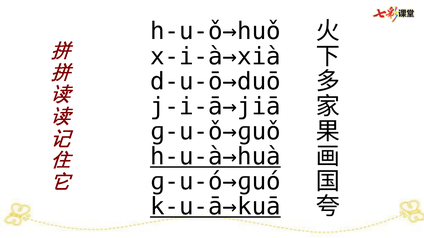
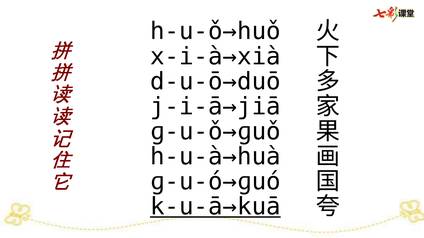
h-u-à→huà underline: present -> none
